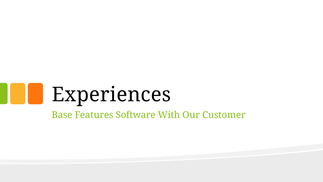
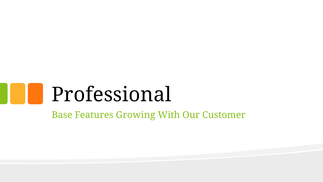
Experiences: Experiences -> Professional
Software: Software -> Growing
